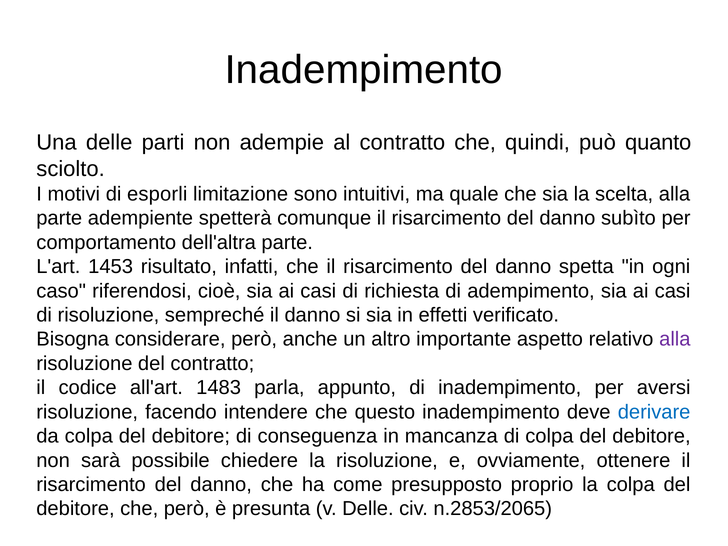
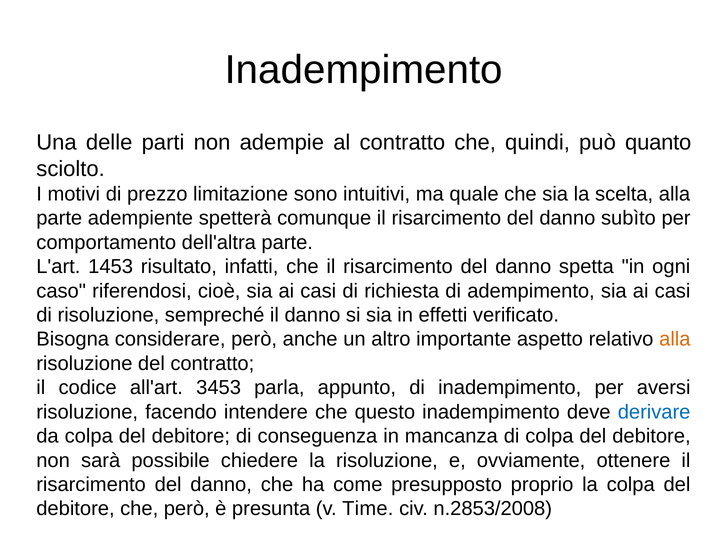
esporli: esporli -> prezzo
alla at (675, 339) colour: purple -> orange
1483: 1483 -> 3453
v Delle: Delle -> Time
n.2853/2065: n.2853/2065 -> n.2853/2008
